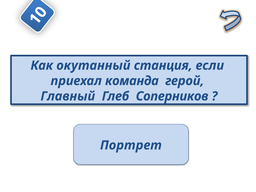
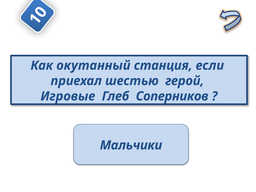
команда: команда -> шестью
Главный: Главный -> Игровые
Портрет: Портрет -> Мальчики
